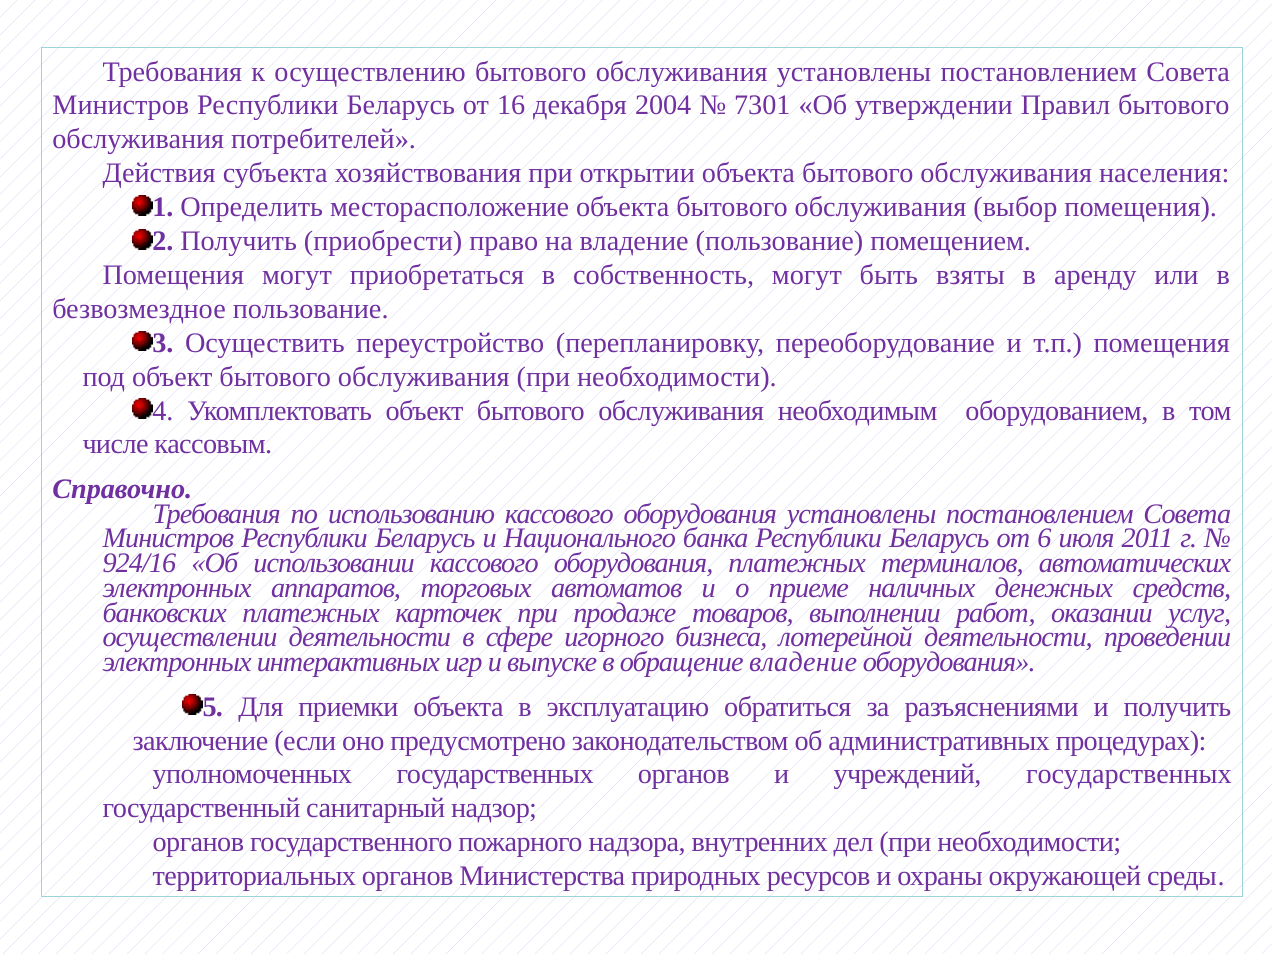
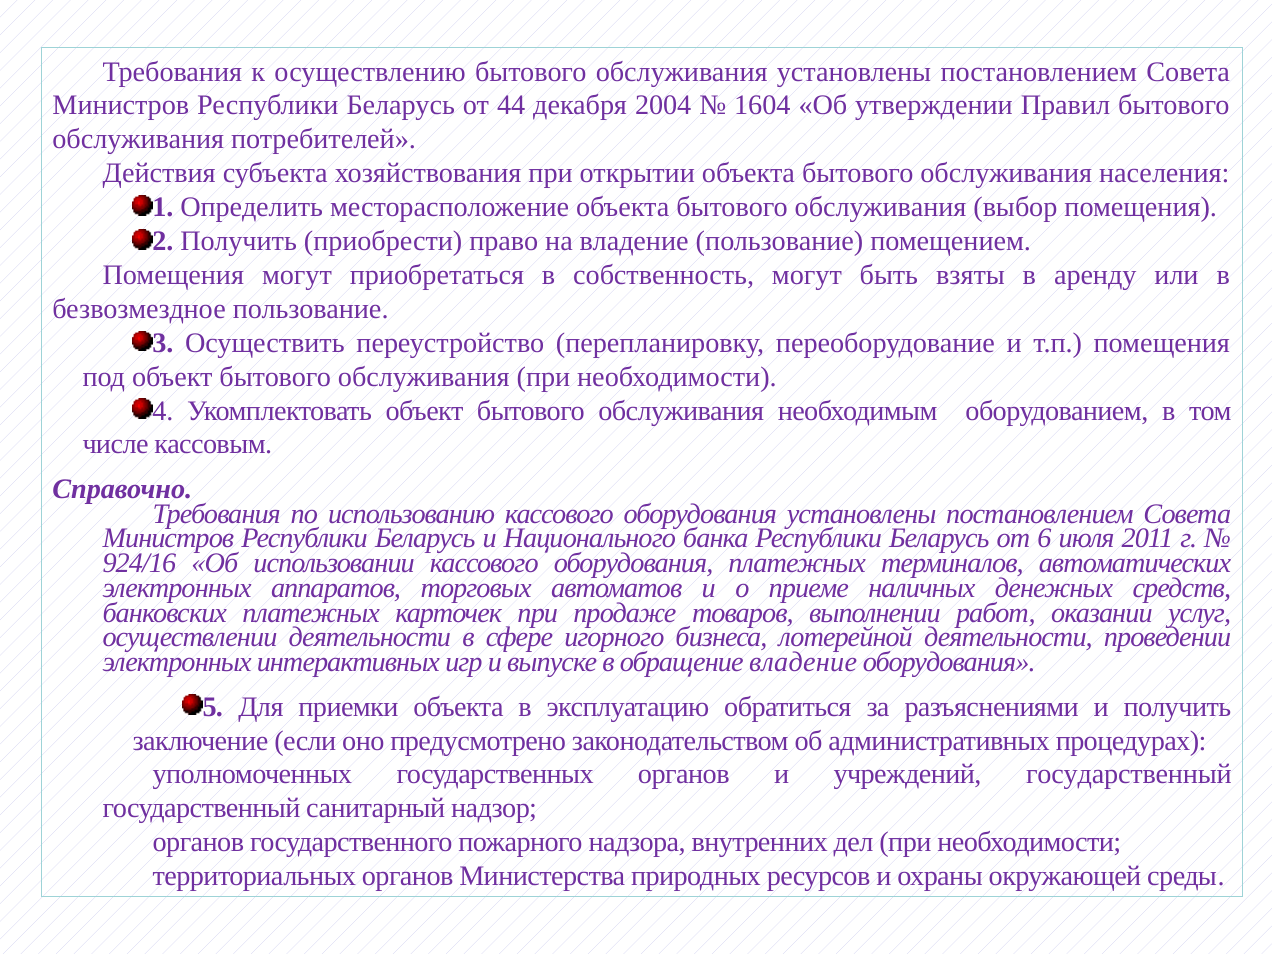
16: 16 -> 44
7301: 7301 -> 1604
учреждений государственных: государственных -> государственный
